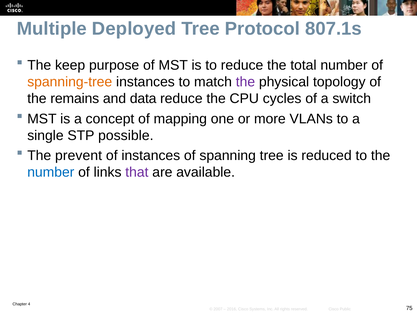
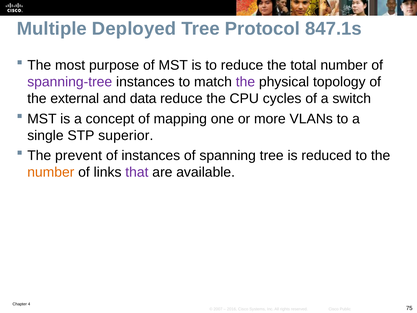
807.1s: 807.1s -> 847.1s
keep: keep -> most
spanning-tree colour: orange -> purple
remains: remains -> external
possible: possible -> superior
number at (51, 172) colour: blue -> orange
